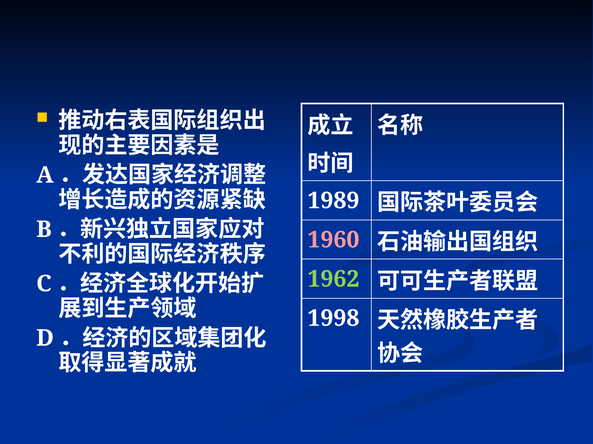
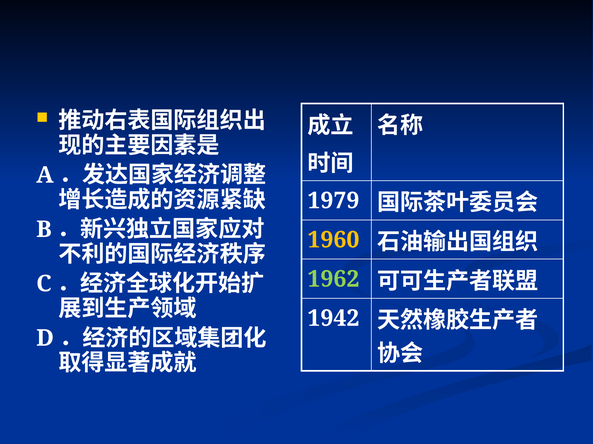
1989: 1989 -> 1979
1960 colour: pink -> yellow
1998: 1998 -> 1942
